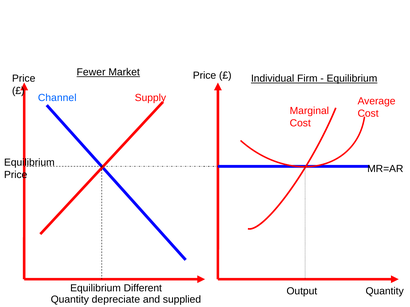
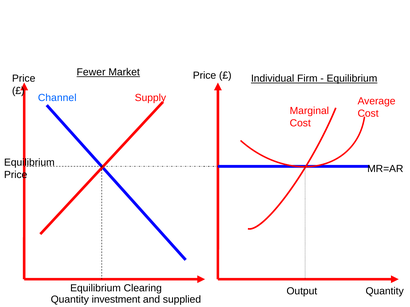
Different: Different -> Clearing
depreciate: depreciate -> investment
